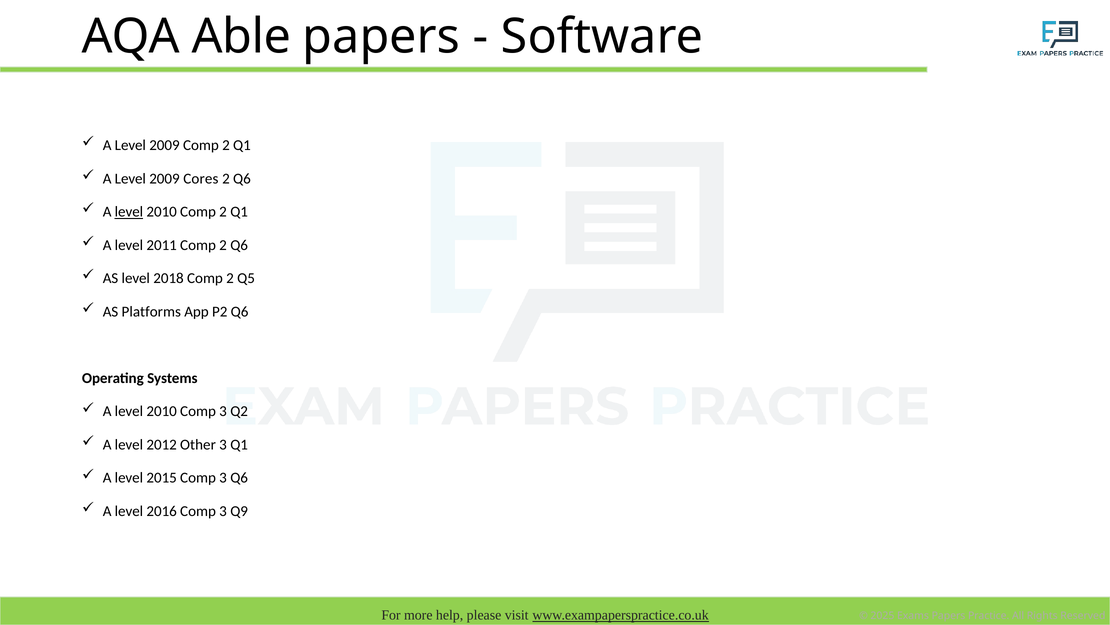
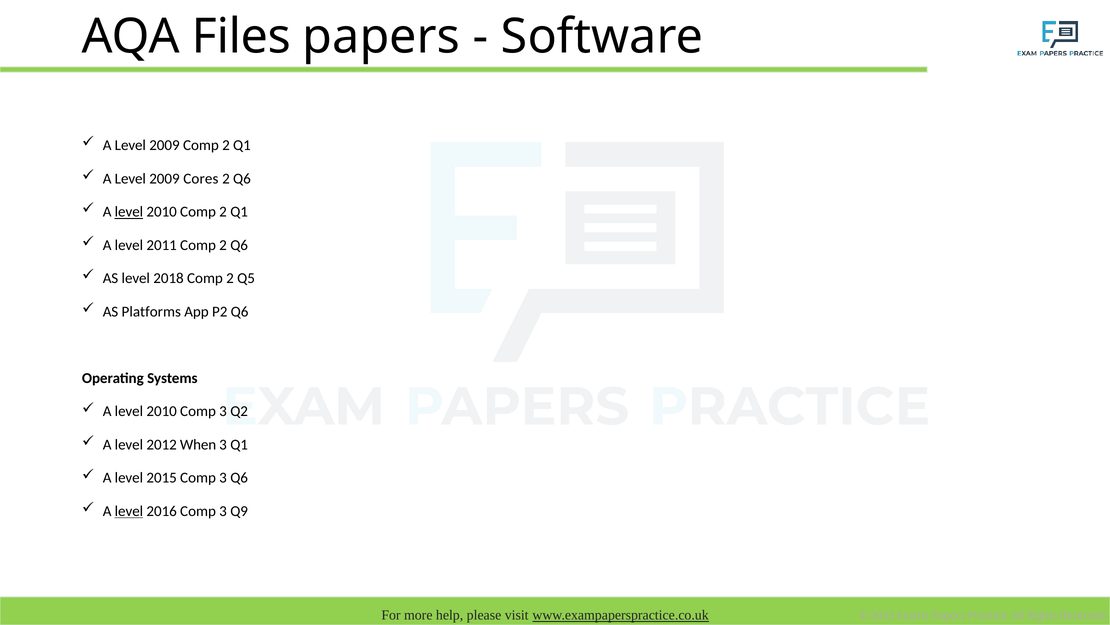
Able: Able -> Files
Other: Other -> When
level at (129, 511) underline: none -> present
